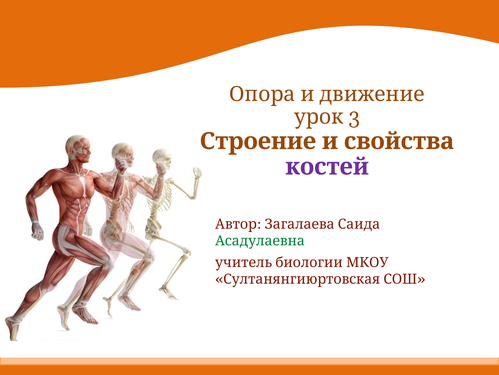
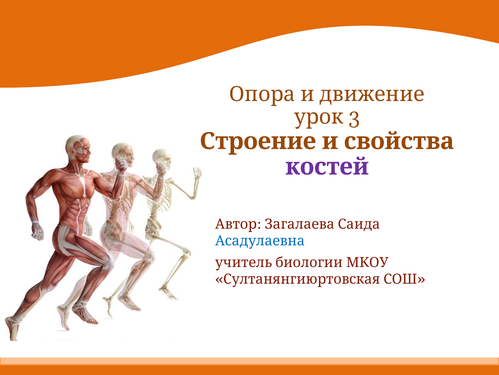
Асадулаевна colour: green -> blue
